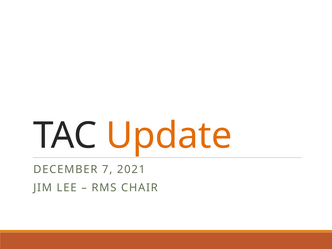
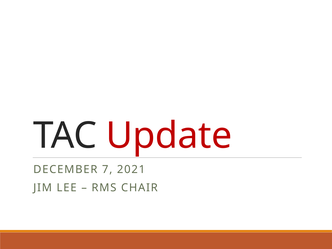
Update colour: orange -> red
